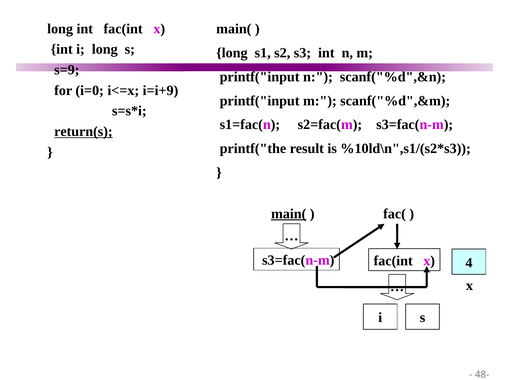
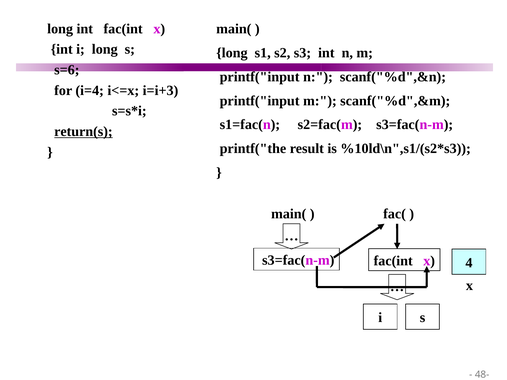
s=9: s=9 -> s=6
i=0: i=0 -> i=4
i=i+9: i=i+9 -> i=i+3
main( at (289, 214) underline: present -> none
